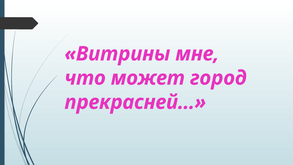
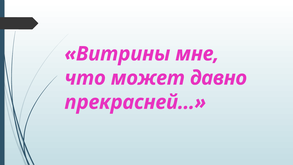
город: город -> давно
